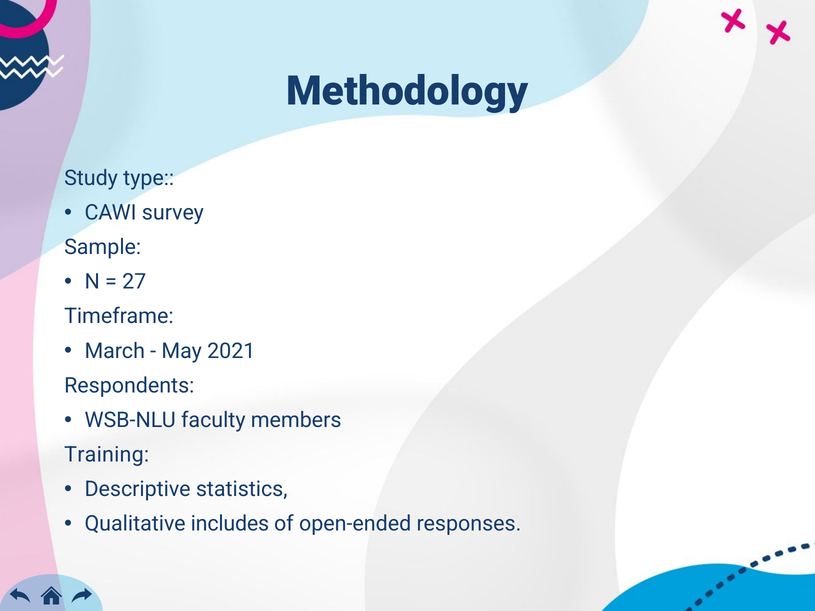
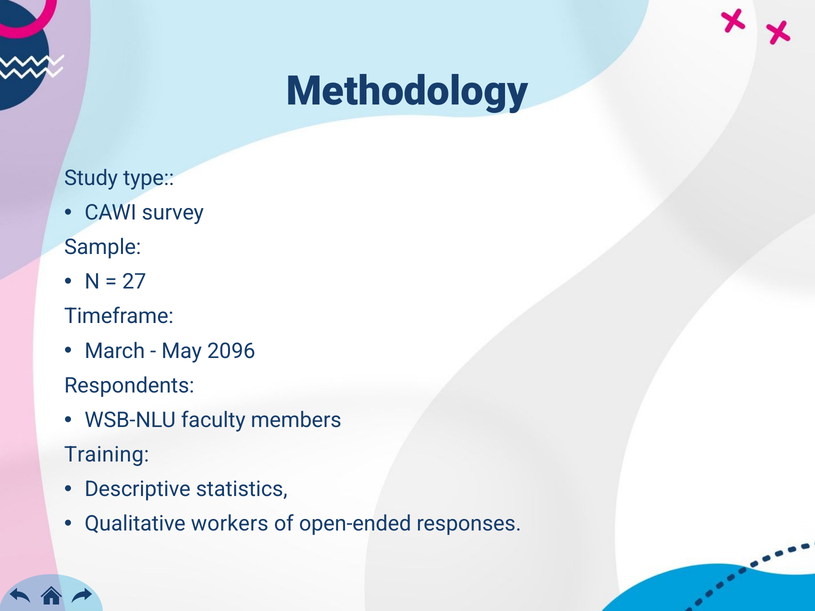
2021: 2021 -> 2096
includes: includes -> workers
